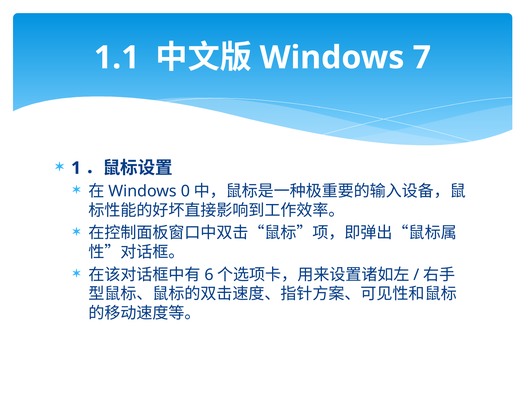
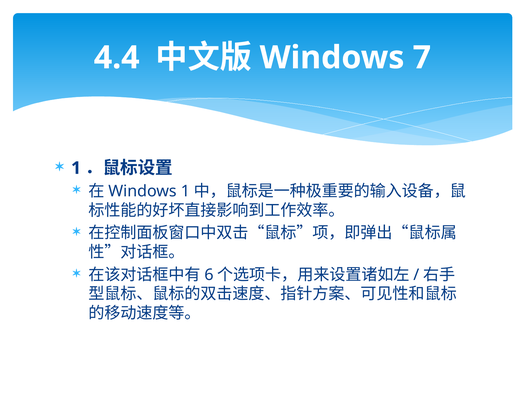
1.1: 1.1 -> 4.4
0 at (185, 191): 0 -> 1
